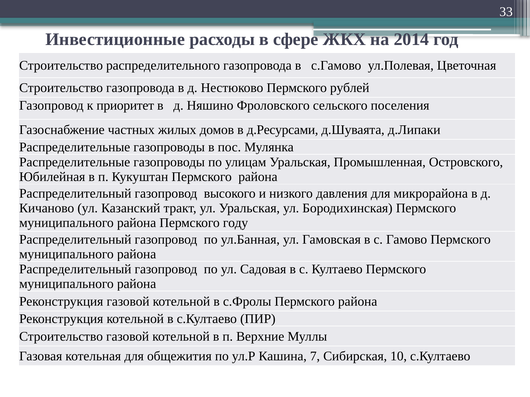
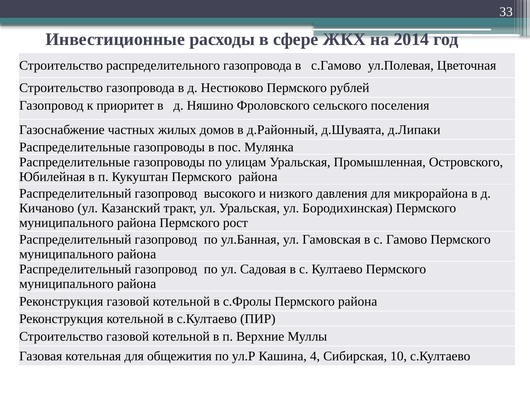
д.Ресурсами: д.Ресурсами -> д.Районный
году: году -> рост
7: 7 -> 4
